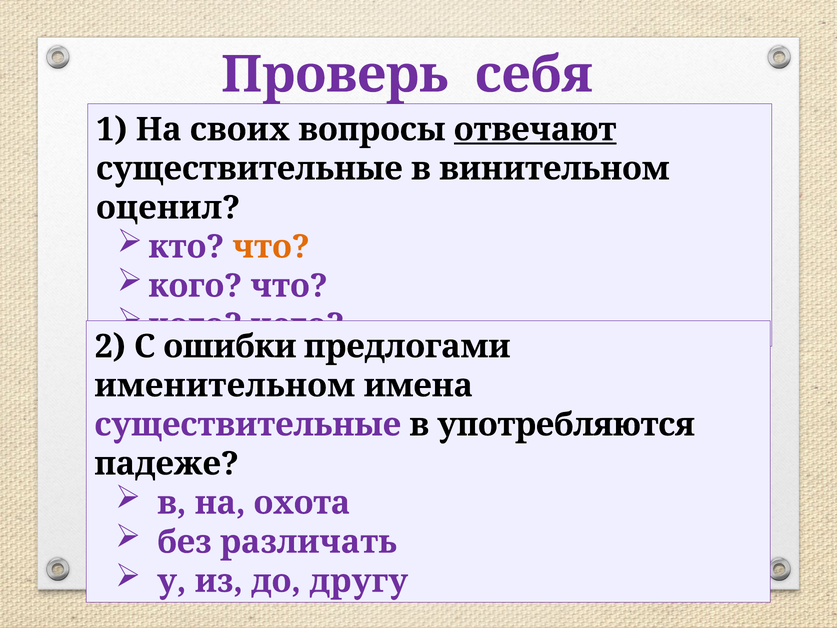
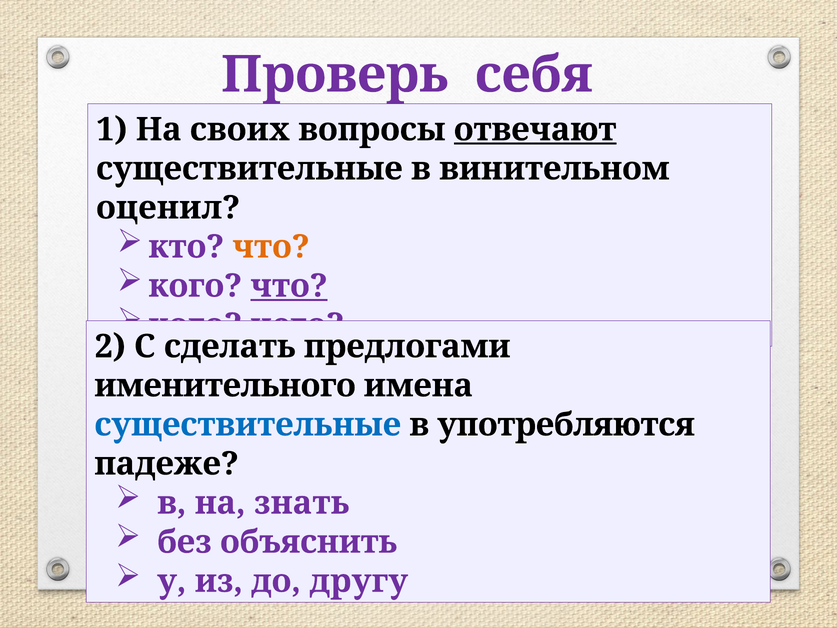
что at (289, 286) underline: none -> present
ошибки: ошибки -> сделать
именительном: именительном -> именительного
существительные at (248, 425) colour: purple -> blue
охота: охота -> знать
различать: различать -> объяснить
